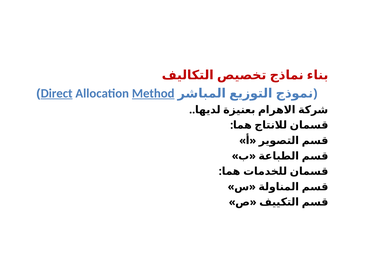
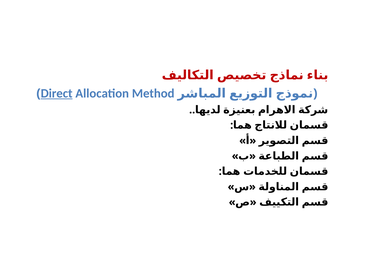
Method underline: present -> none
